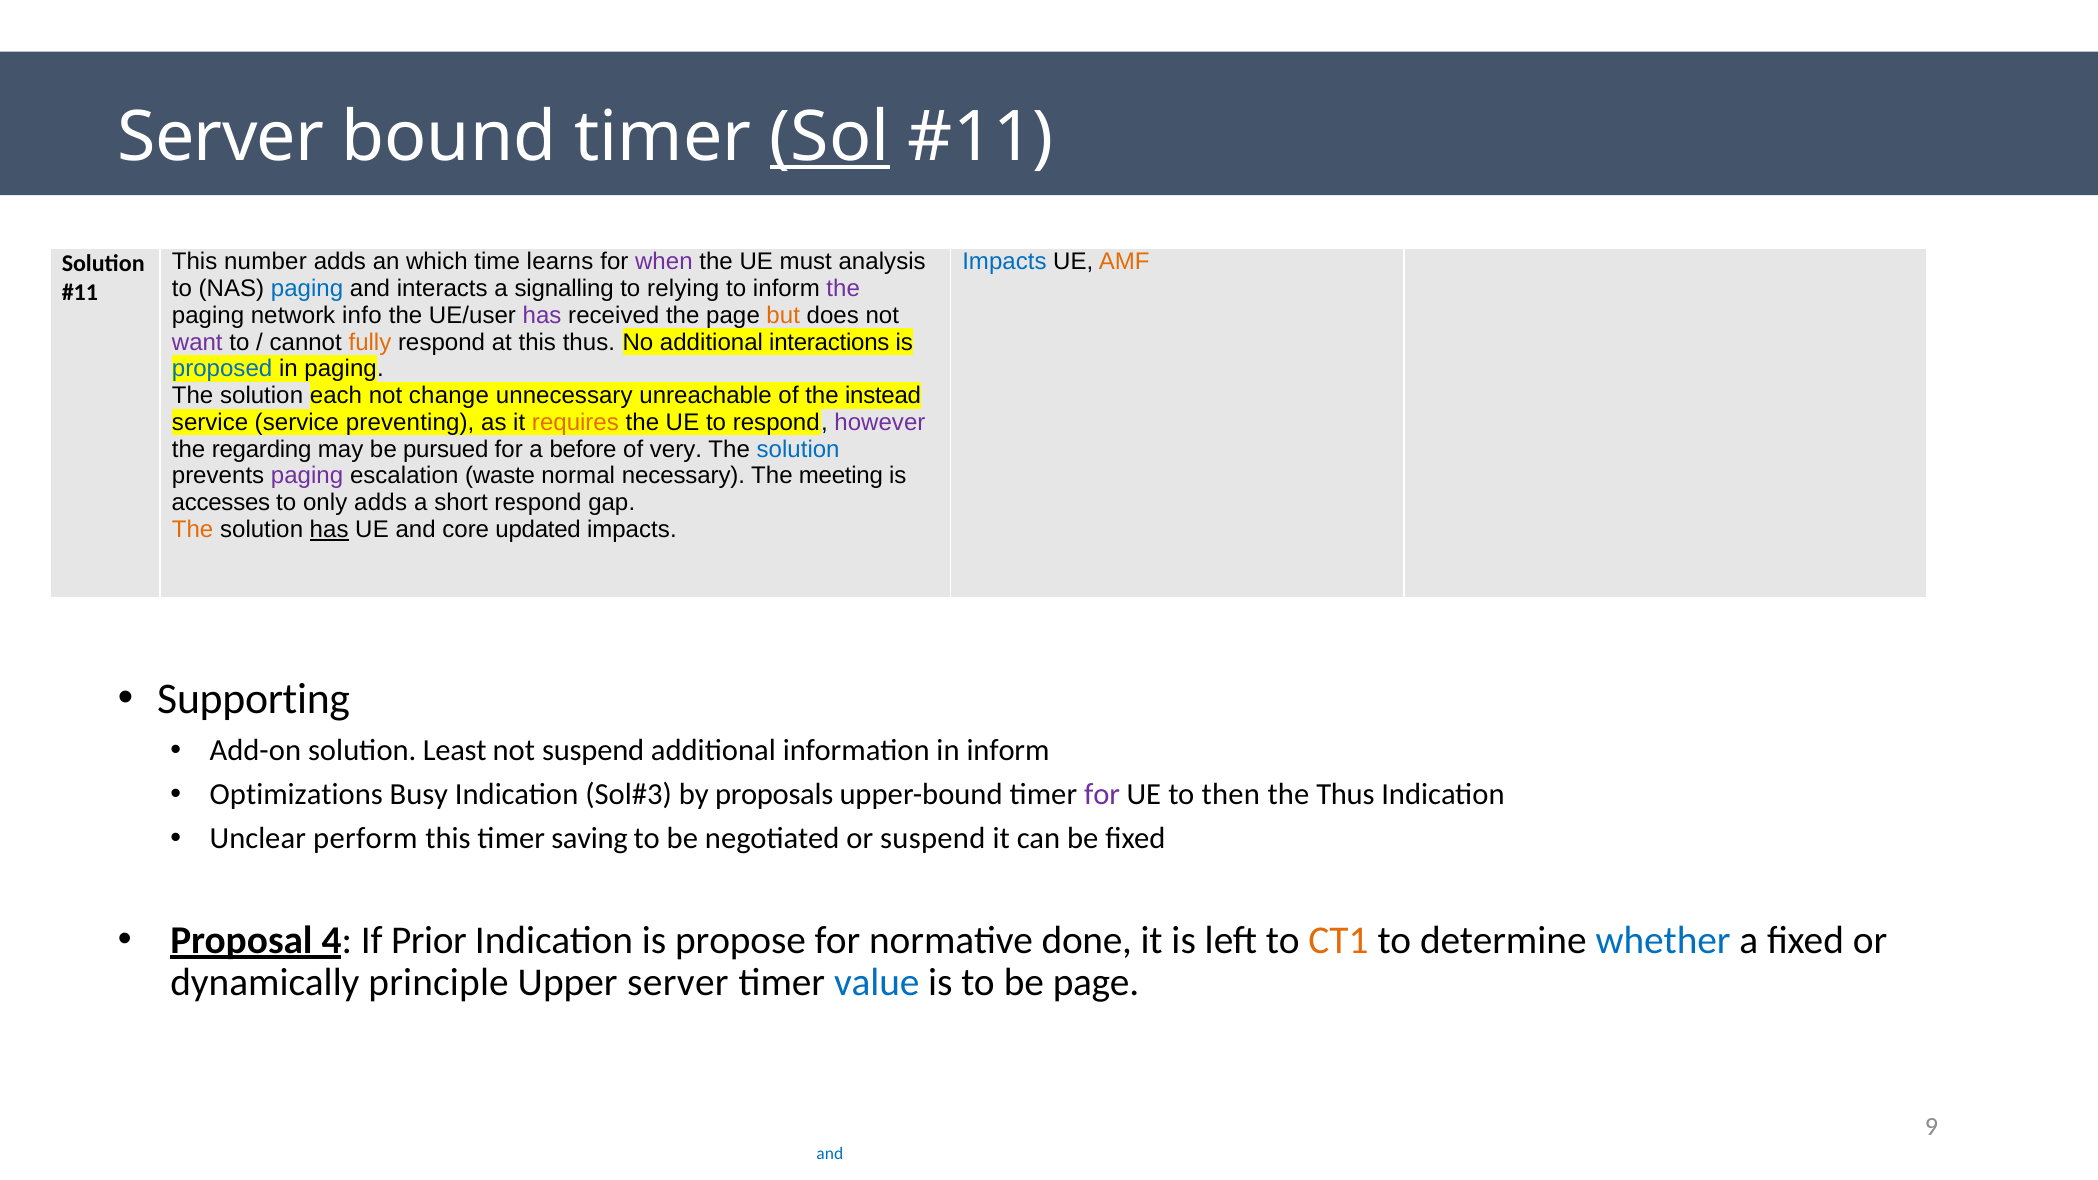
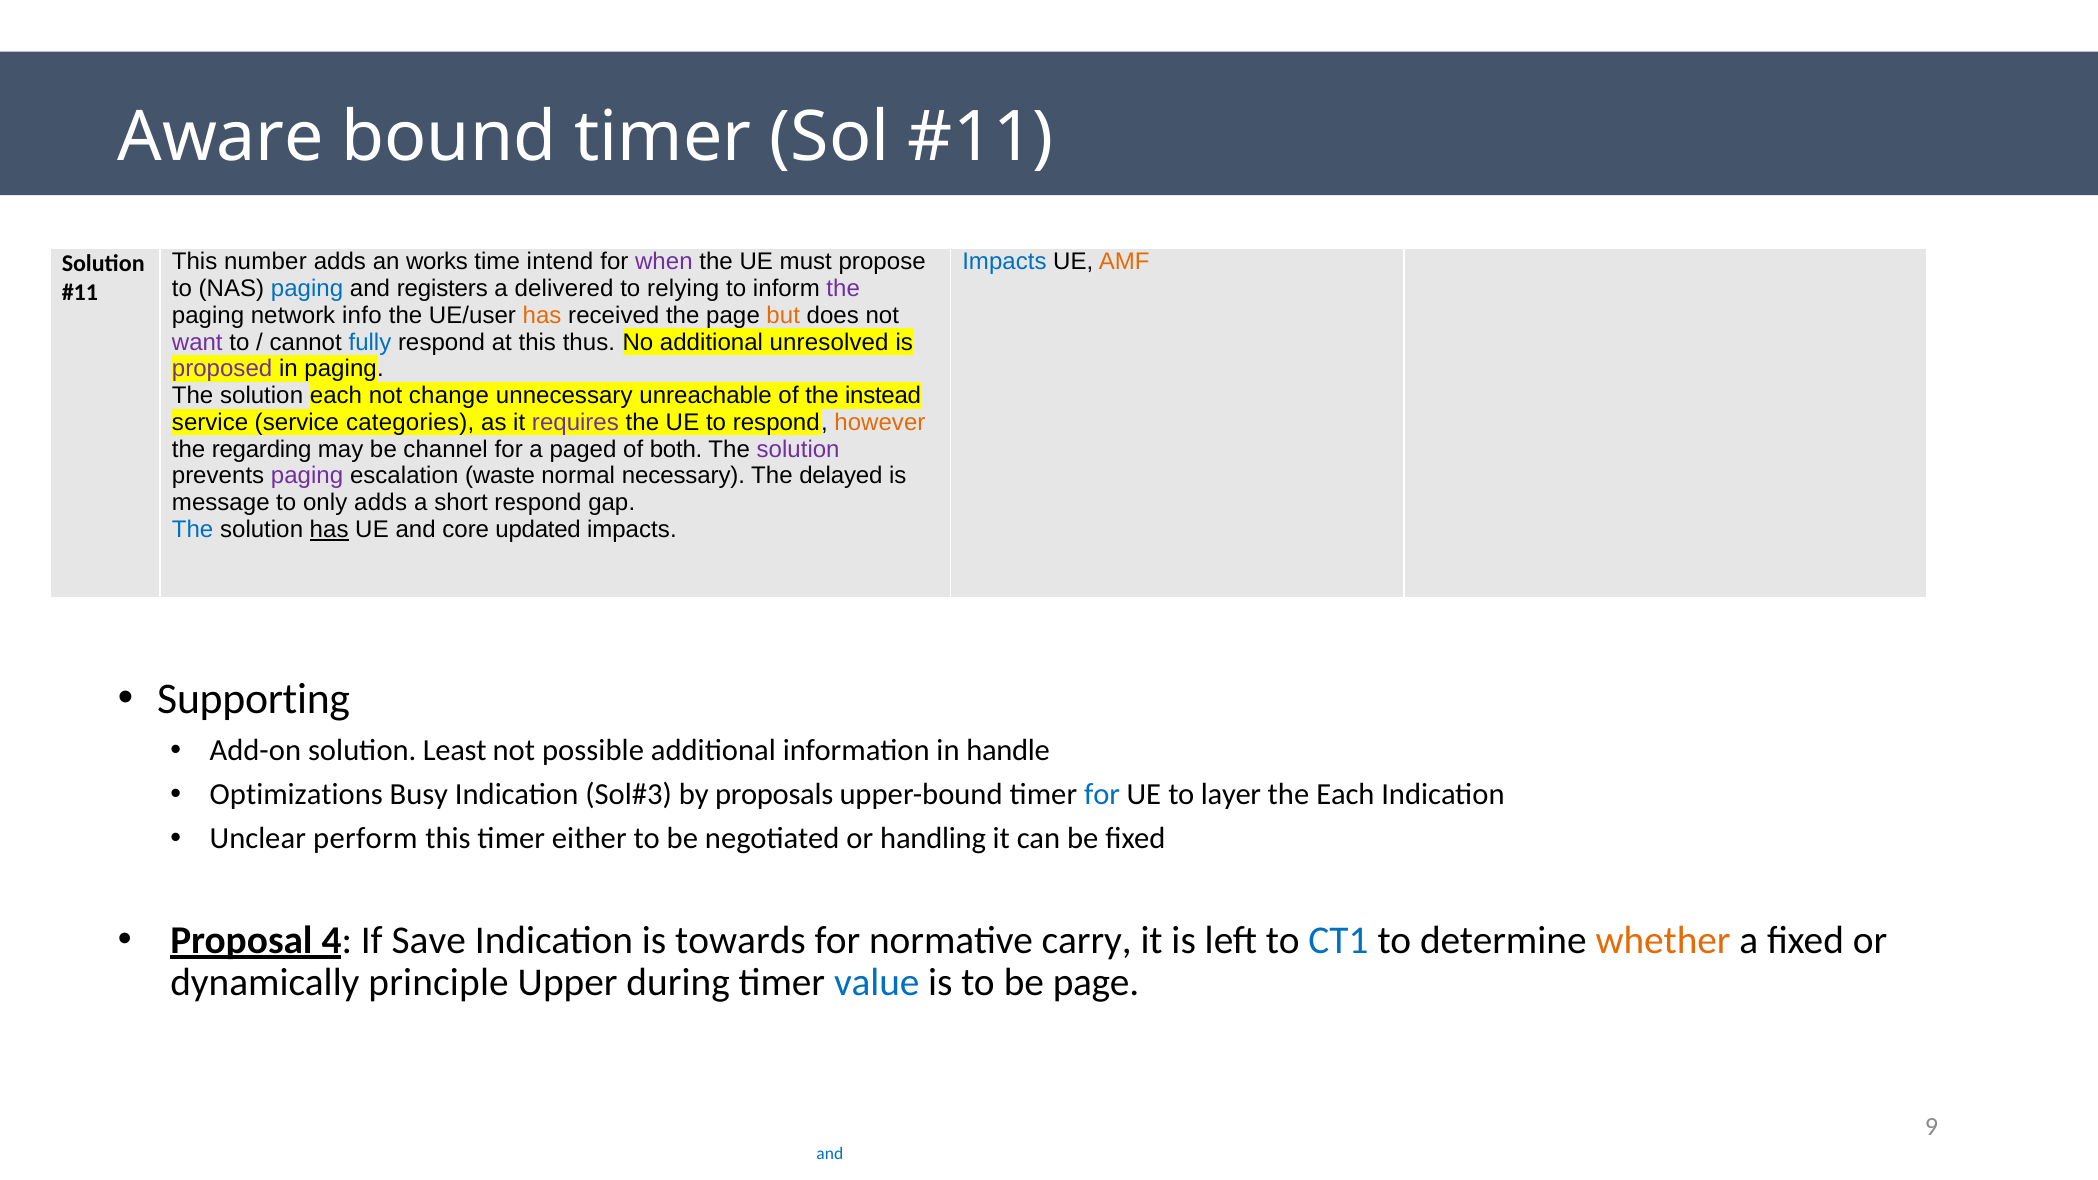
Server at (221, 137): Server -> Aware
Sol underline: present -> none
which: which -> works
learns: learns -> intend
analysis: analysis -> propose
interacts: interacts -> registers
signalling: signalling -> delivered
has at (542, 315) colour: purple -> orange
fully colour: orange -> blue
interactions: interactions -> unresolved
proposed colour: blue -> purple
preventing: preventing -> categories
requires colour: orange -> purple
however colour: purple -> orange
pursued: pursued -> channel
before: before -> paged
very: very -> both
solution at (798, 449) colour: blue -> purple
meeting: meeting -> delayed
accesses: accesses -> message
The at (193, 530) colour: orange -> blue
not suspend: suspend -> possible
in inform: inform -> handle
for at (1102, 794) colour: purple -> blue
then: then -> layer
the Thus: Thus -> Each
saving: saving -> either
or suspend: suspend -> handling
Prior: Prior -> Save
propose: propose -> towards
done: done -> carry
CT1 colour: orange -> blue
whether colour: blue -> orange
Upper server: server -> during
